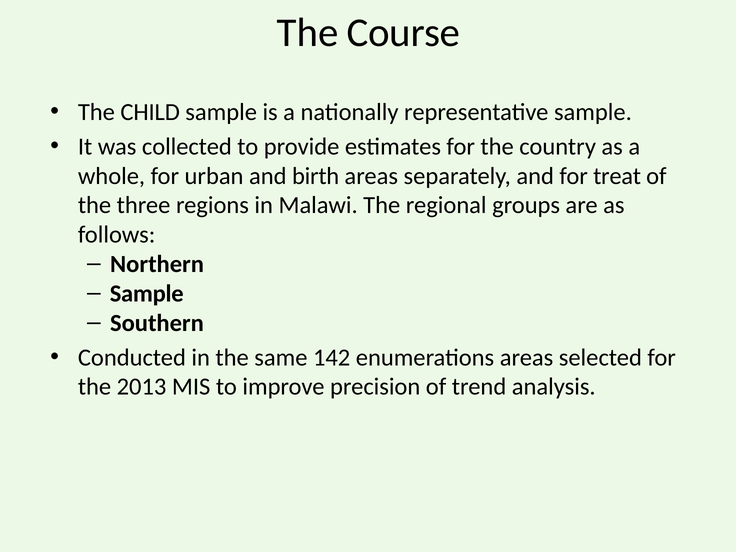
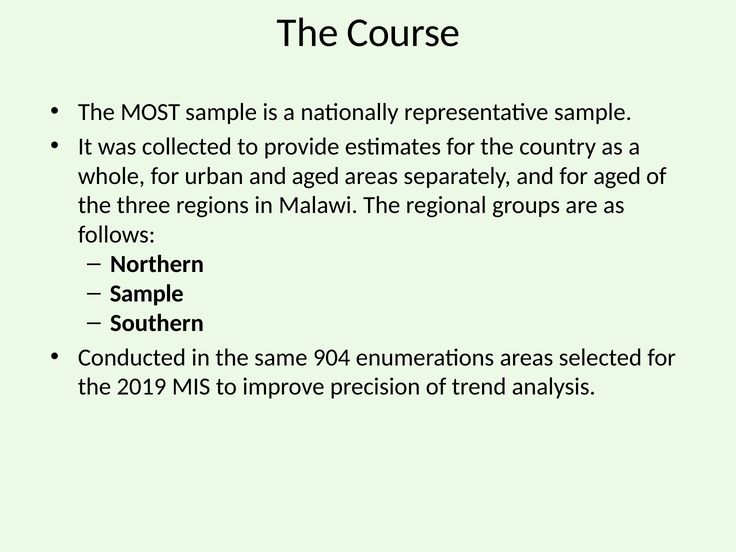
CHILD: CHILD -> MOST
and birth: birth -> aged
for treat: treat -> aged
142: 142 -> 904
2013: 2013 -> 2019
